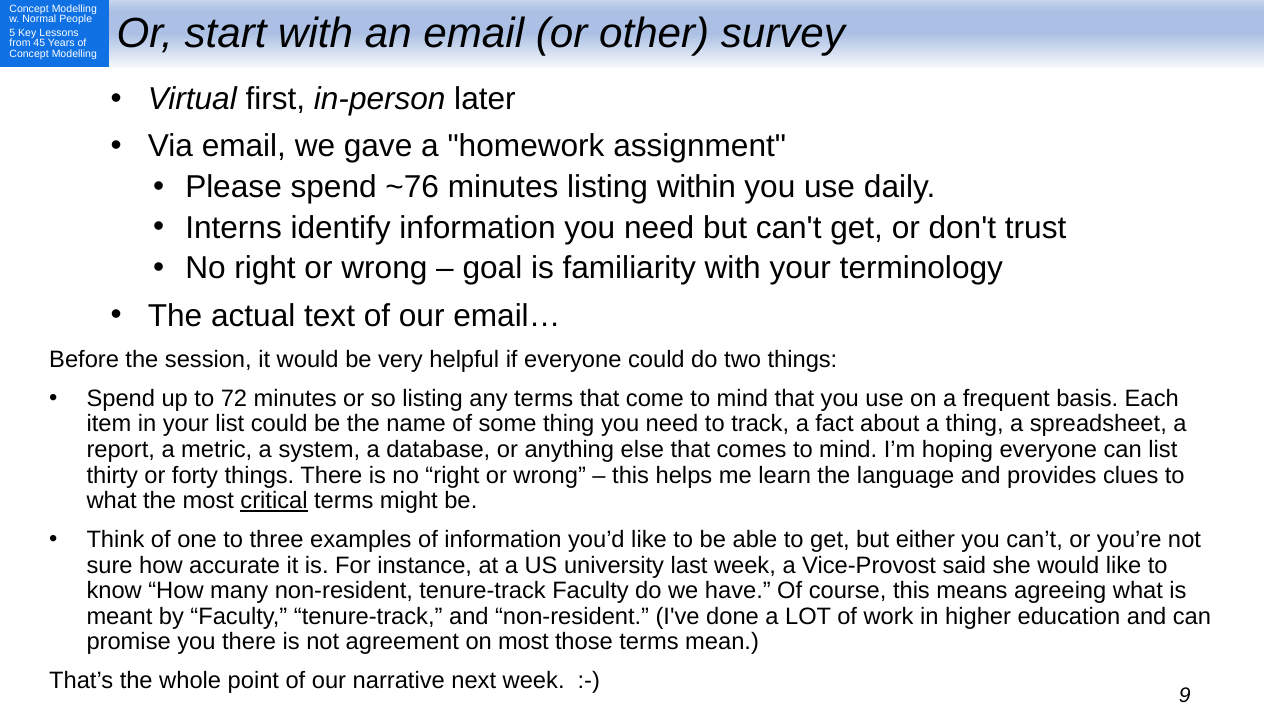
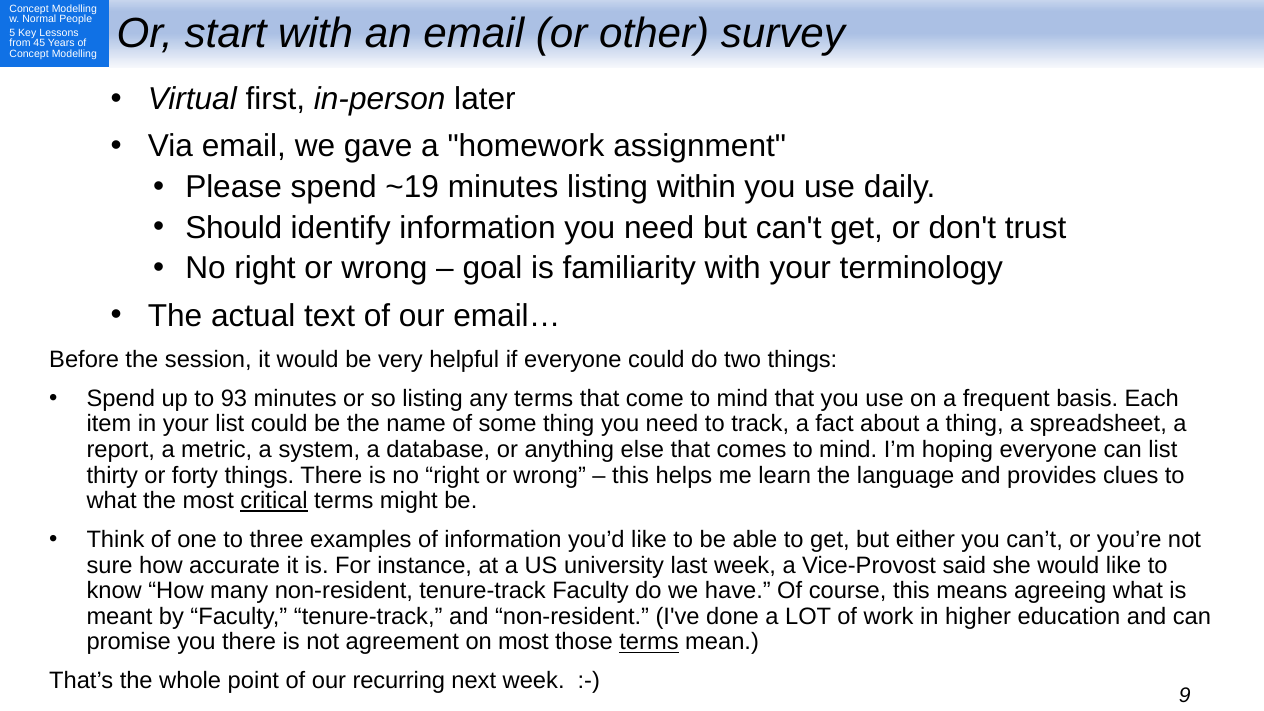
~76: ~76 -> ~19
Interns: Interns -> Should
72: 72 -> 93
terms at (649, 642) underline: none -> present
narrative: narrative -> recurring
